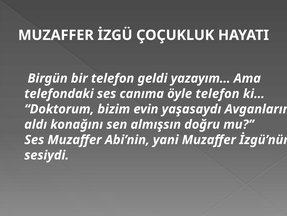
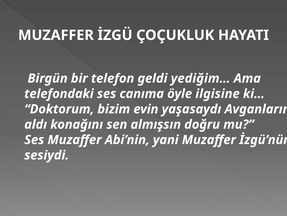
yazayım…: yazayım… -> yediğim…
öyle telefon: telefon -> ilgisine
